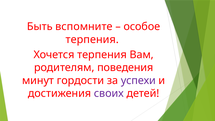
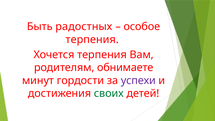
вспомните: вспомните -> радостных
поведения: поведения -> обнимаете
своих colour: purple -> green
